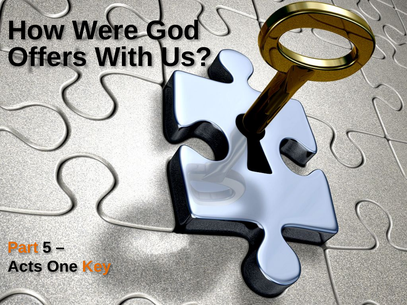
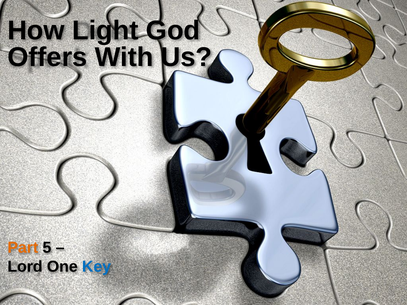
Were: Were -> Light
Acts: Acts -> Lord
Key colour: orange -> blue
